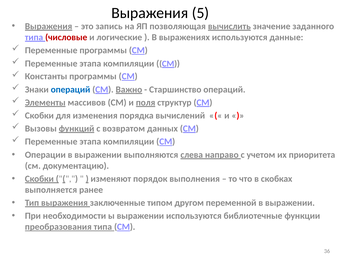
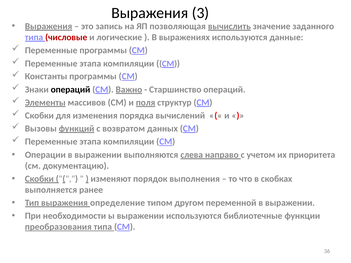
5: 5 -> 3
операций at (71, 90) colour: blue -> black
заключенные: заключенные -> определение
